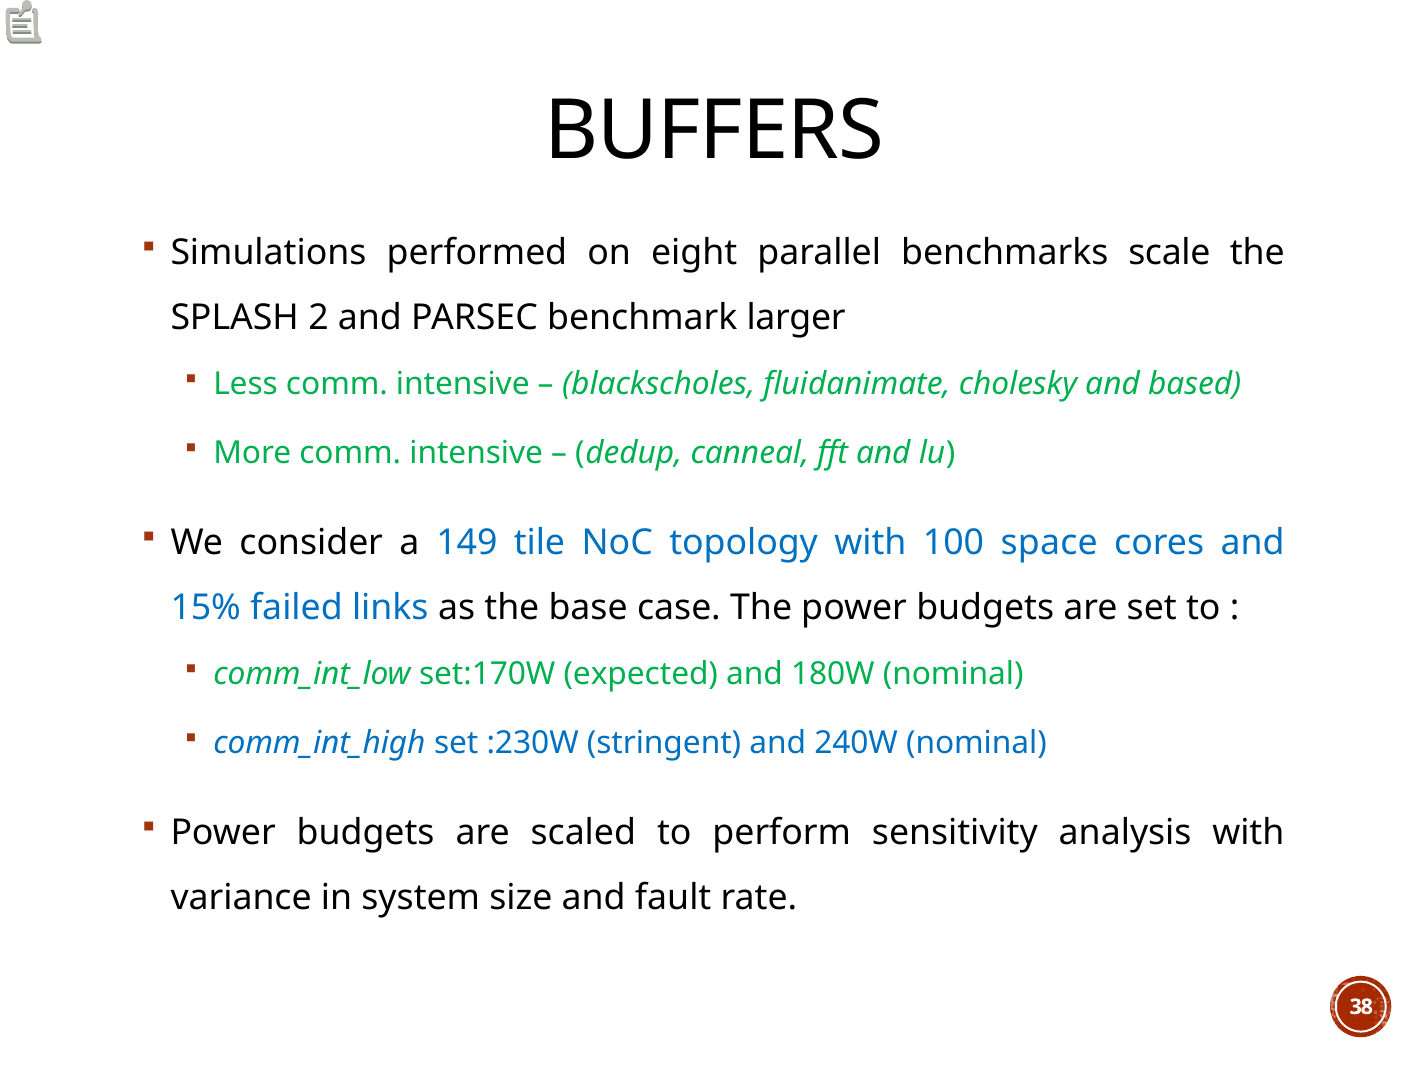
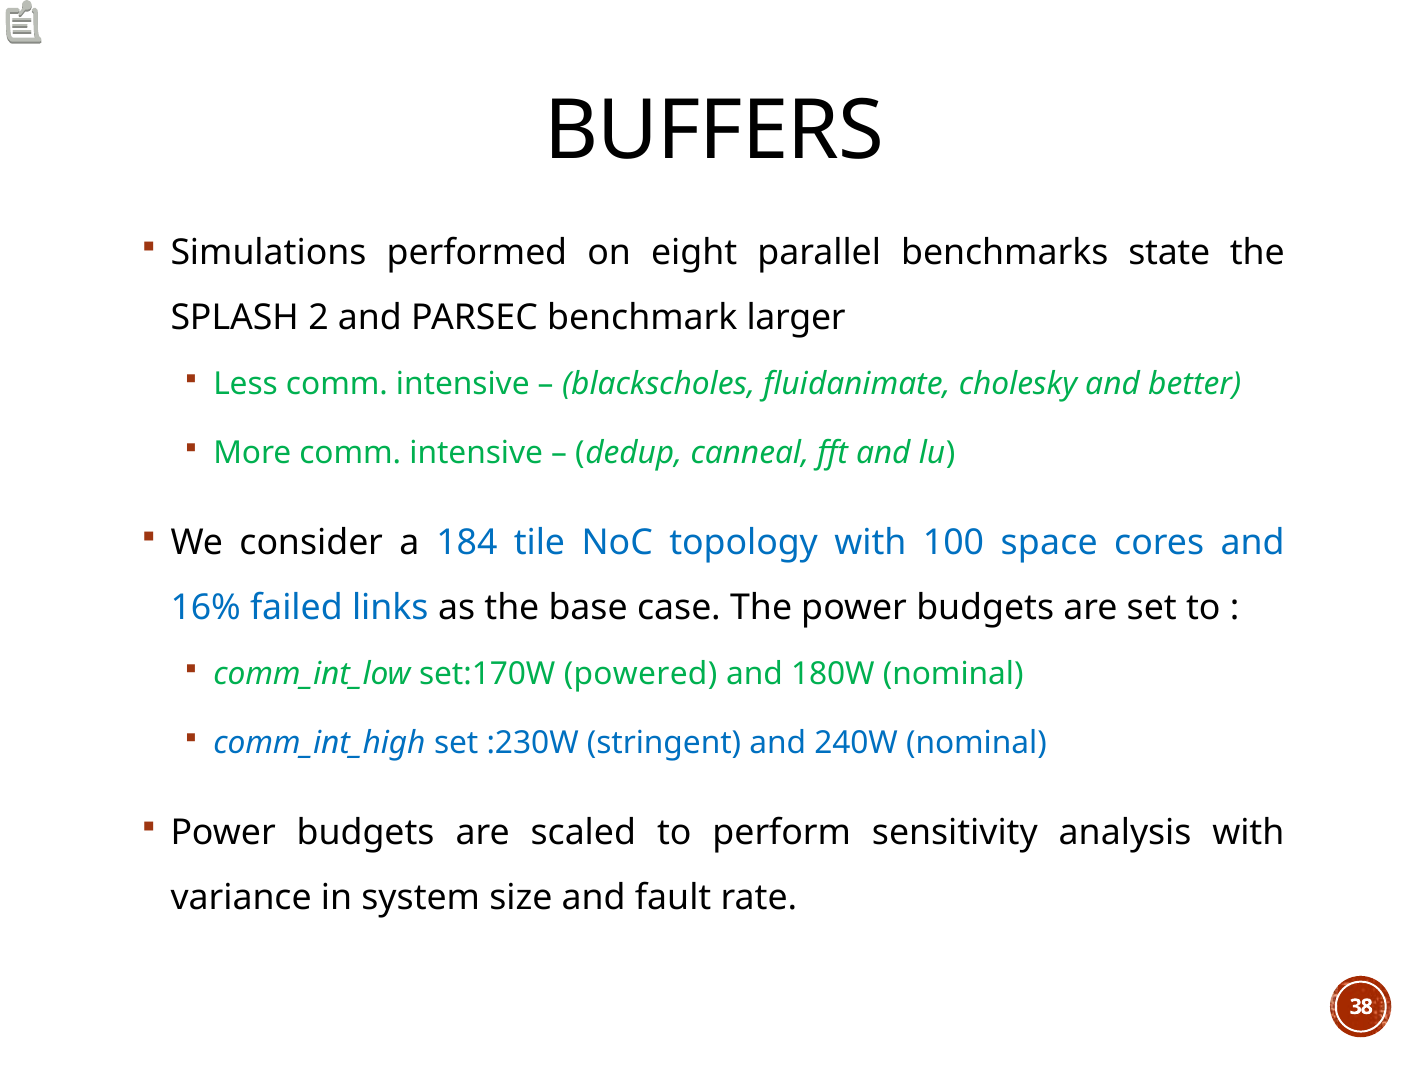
scale: scale -> state
based: based -> better
149: 149 -> 184
15%: 15% -> 16%
expected: expected -> powered
